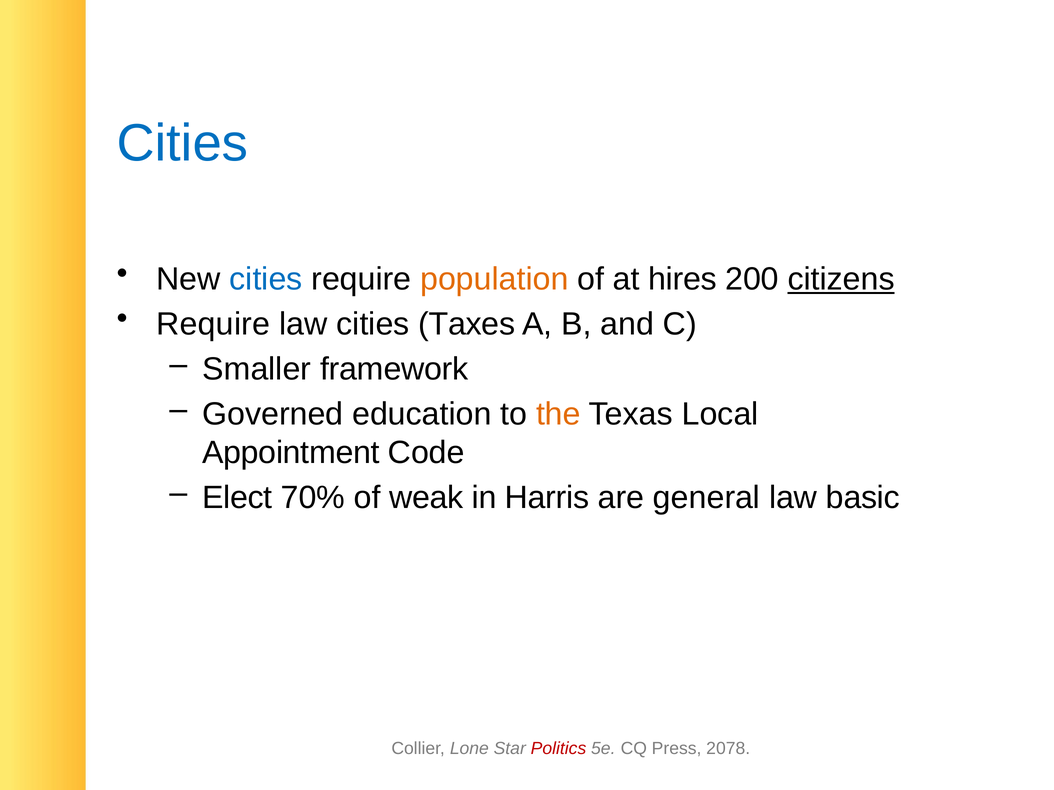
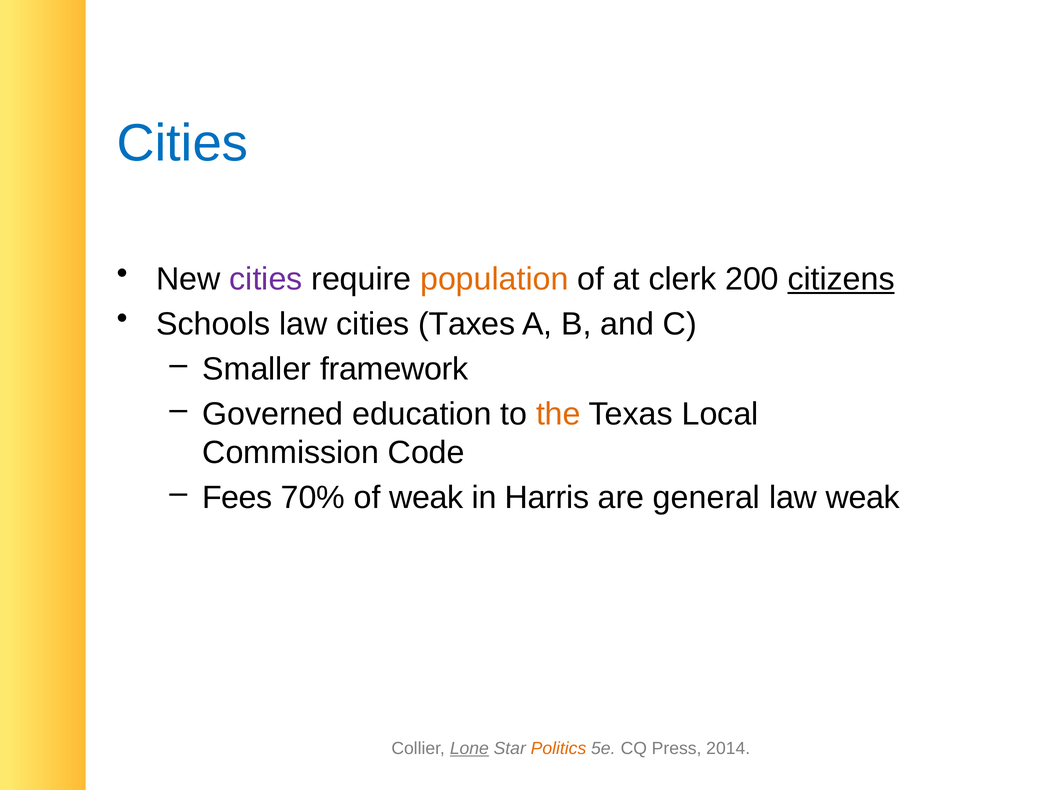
cities at (266, 279) colour: blue -> purple
hires: hires -> clerk
Require at (213, 324): Require -> Schools
Appointment: Appointment -> Commission
Elect: Elect -> Fees
law basic: basic -> weak
Lone underline: none -> present
Politics colour: red -> orange
2078: 2078 -> 2014
